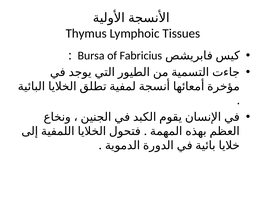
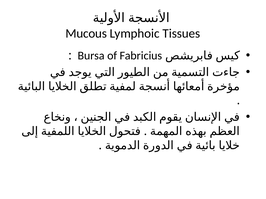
Thymus: Thymus -> Mucous
